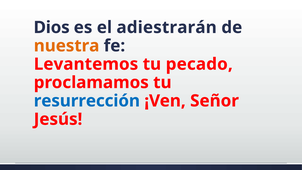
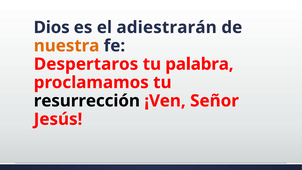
Levantemos: Levantemos -> Despertaros
pecado: pecado -> palabra
resurrección colour: blue -> black
